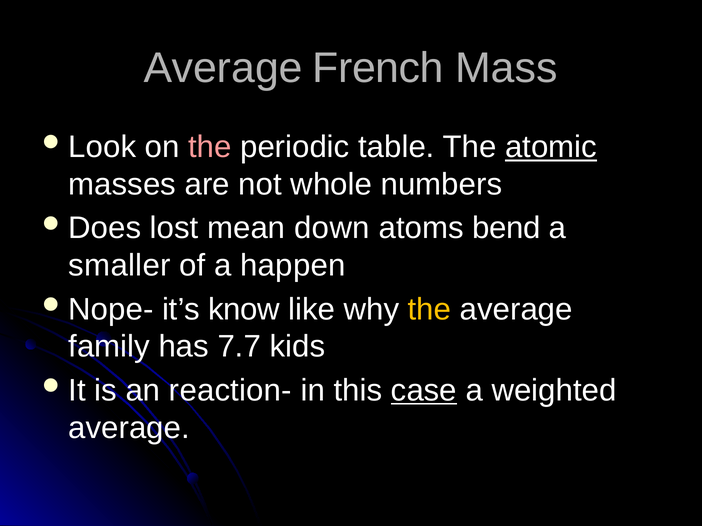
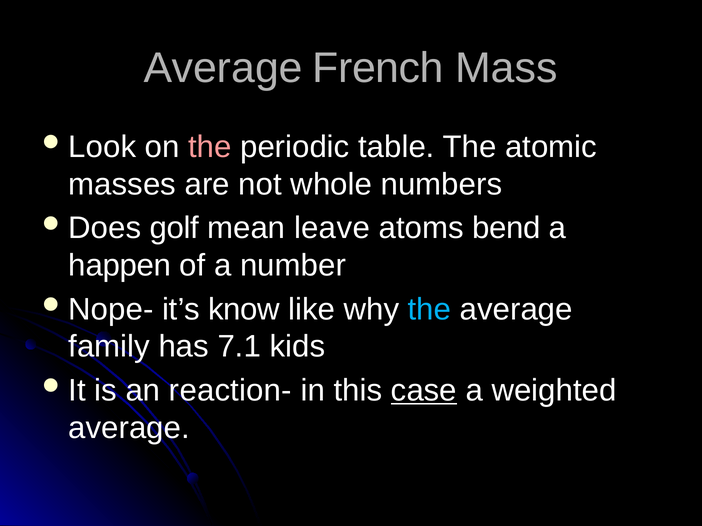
atomic underline: present -> none
lost: lost -> golf
down: down -> leave
smaller: smaller -> happen
happen: happen -> number
the at (429, 310) colour: yellow -> light blue
7.7: 7.7 -> 7.1
